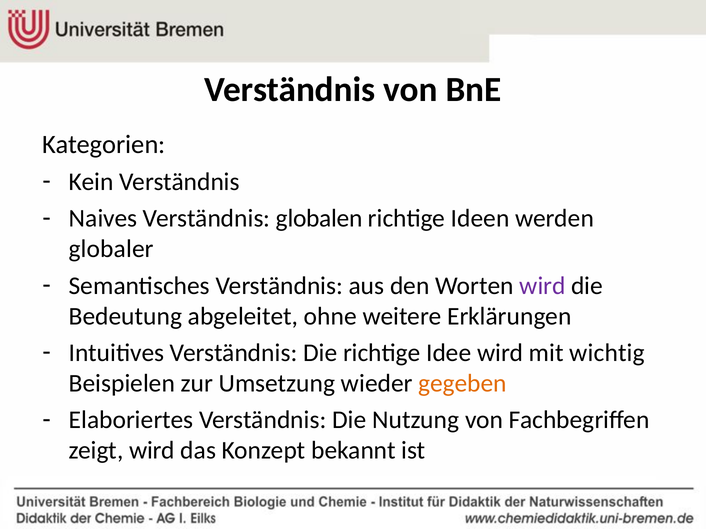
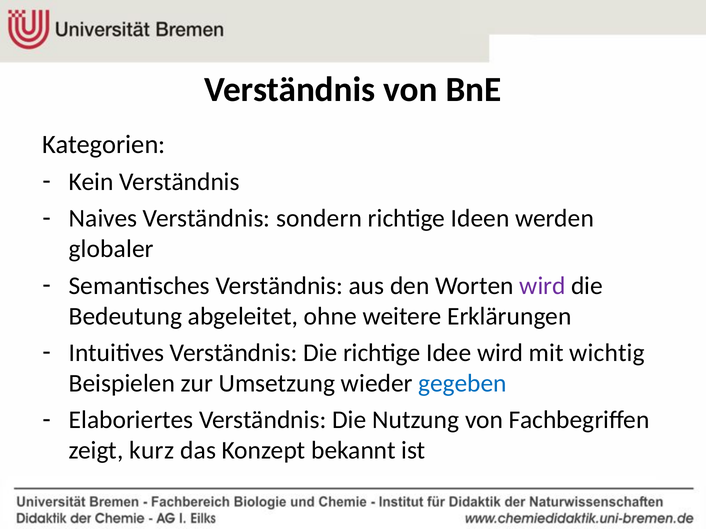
globalen: globalen -> sondern
gegeben colour: orange -> blue
zeigt wird: wird -> kurz
